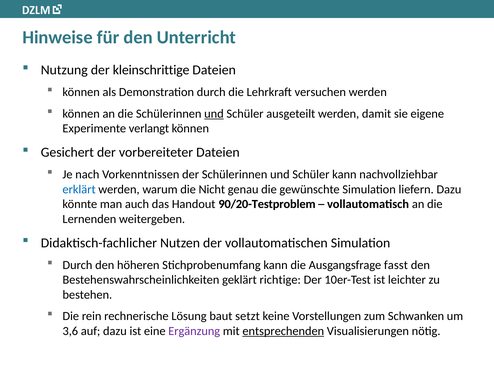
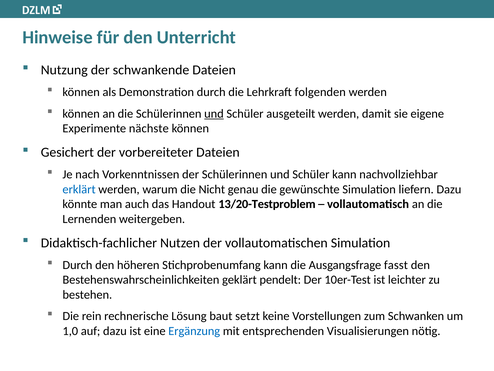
kleinschrittige: kleinschrittige -> schwankende
versuchen: versuchen -> folgenden
verlangt: verlangt -> nächste
90/20-Testproblem: 90/20-Testproblem -> 13/20-Testproblem
richtige: richtige -> pendelt
3,6: 3,6 -> 1,0
Ergänzung colour: purple -> blue
entsprechenden underline: present -> none
